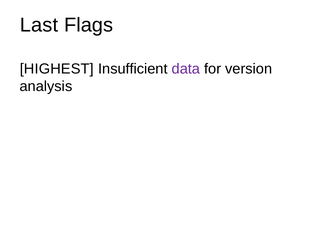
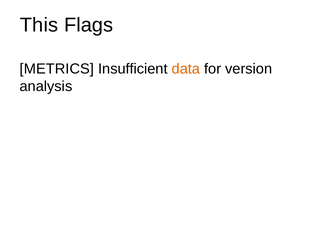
Last: Last -> This
HIGHEST: HIGHEST -> METRICS
data colour: purple -> orange
